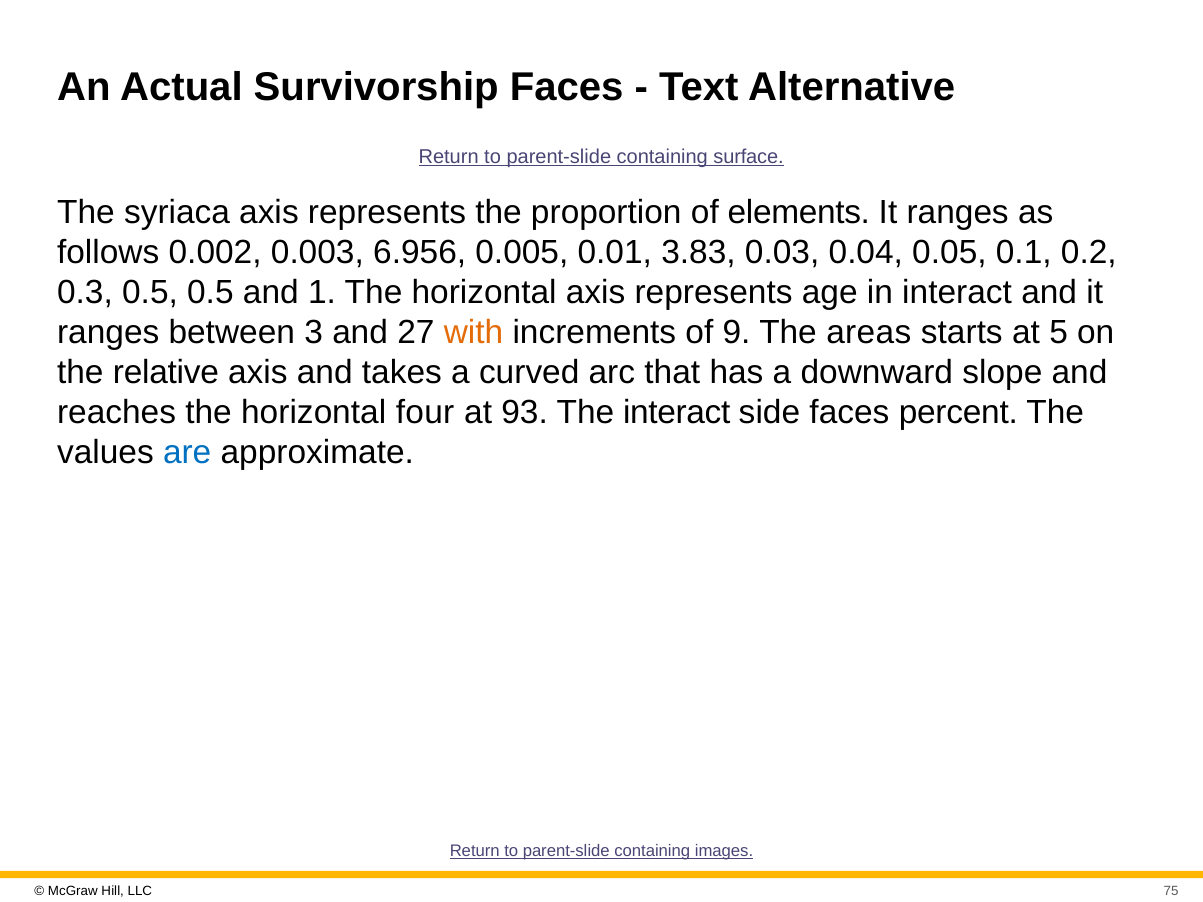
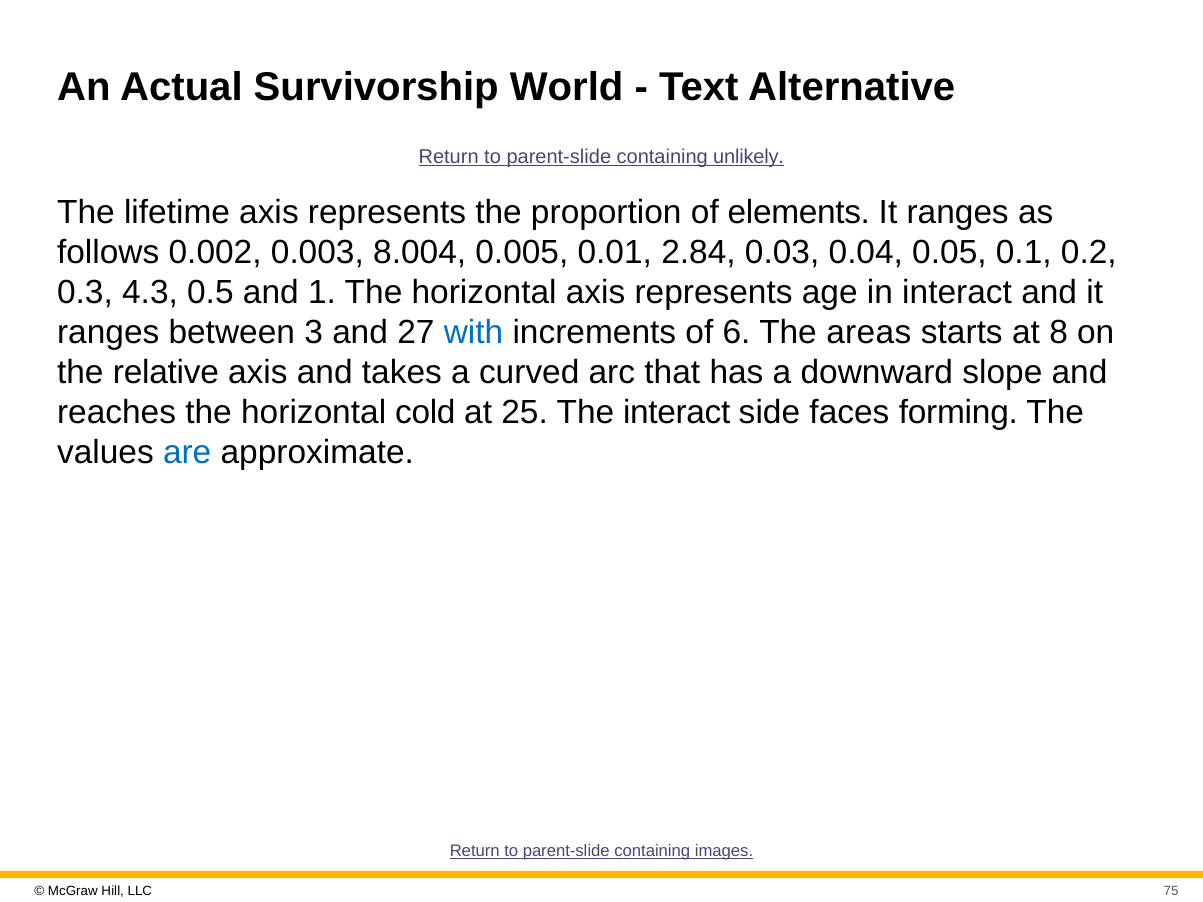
Survivorship Faces: Faces -> World
surface: surface -> unlikely
syriaca: syriaca -> lifetime
6.956: 6.956 -> 8.004
3.83: 3.83 -> 2.84
0.3 0.5: 0.5 -> 4.3
with colour: orange -> blue
9: 9 -> 6
5: 5 -> 8
four: four -> cold
93: 93 -> 25
percent: percent -> forming
